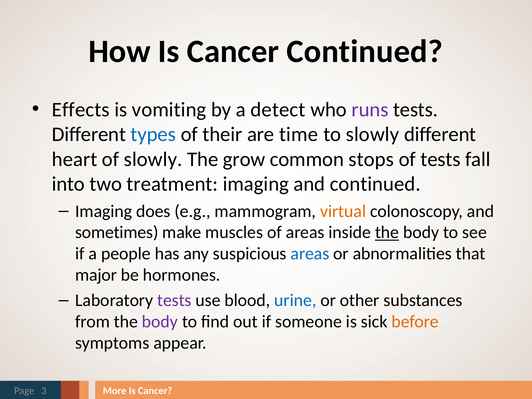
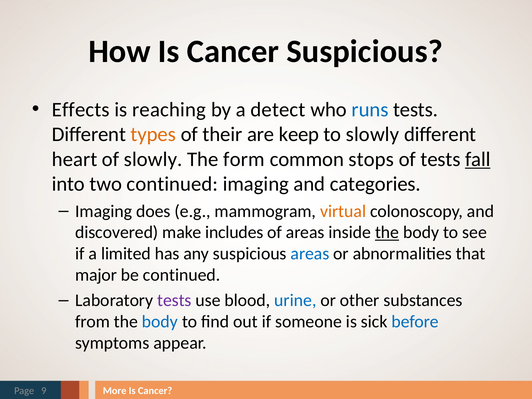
Cancer Continued: Continued -> Suspicious
vomiting: vomiting -> reaching
runs colour: purple -> blue
types colour: blue -> orange
time: time -> keep
grow: grow -> form
fall underline: none -> present
two treatment: treatment -> continued
and continued: continued -> categories
sometimes: sometimes -> discovered
muscles: muscles -> includes
people: people -> limited
be hormones: hormones -> continued
body at (160, 322) colour: purple -> blue
before colour: orange -> blue
3: 3 -> 9
